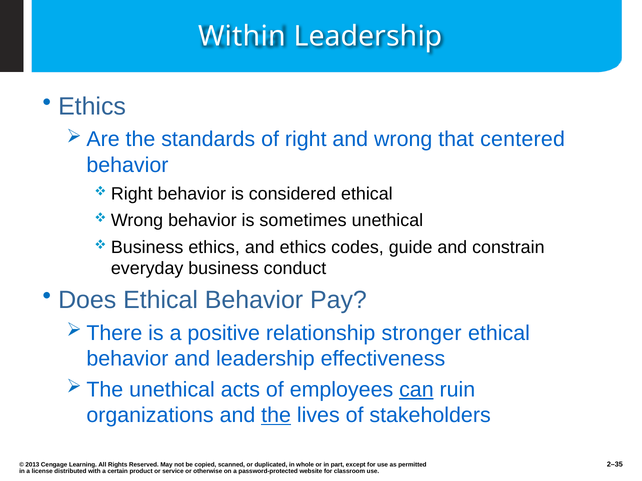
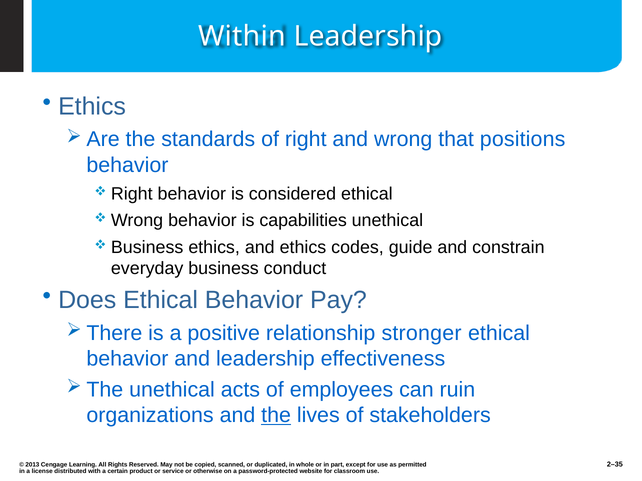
centered: centered -> positions
sometimes: sometimes -> capabilities
can underline: present -> none
